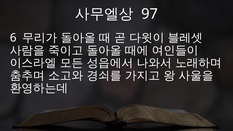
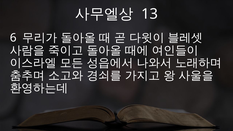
97: 97 -> 13
